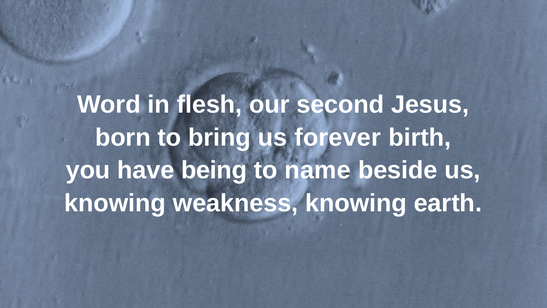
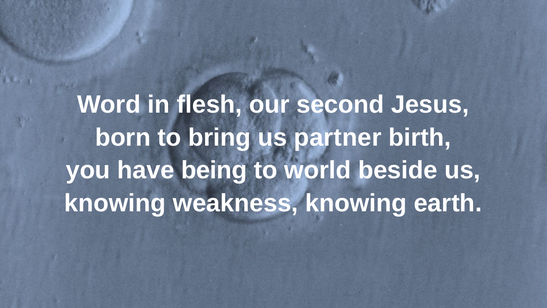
forever: forever -> partner
name: name -> world
